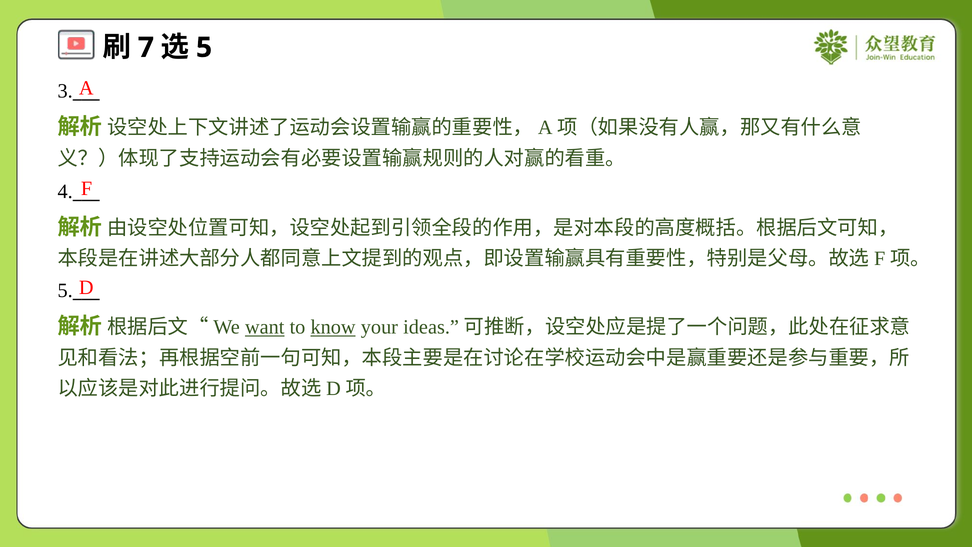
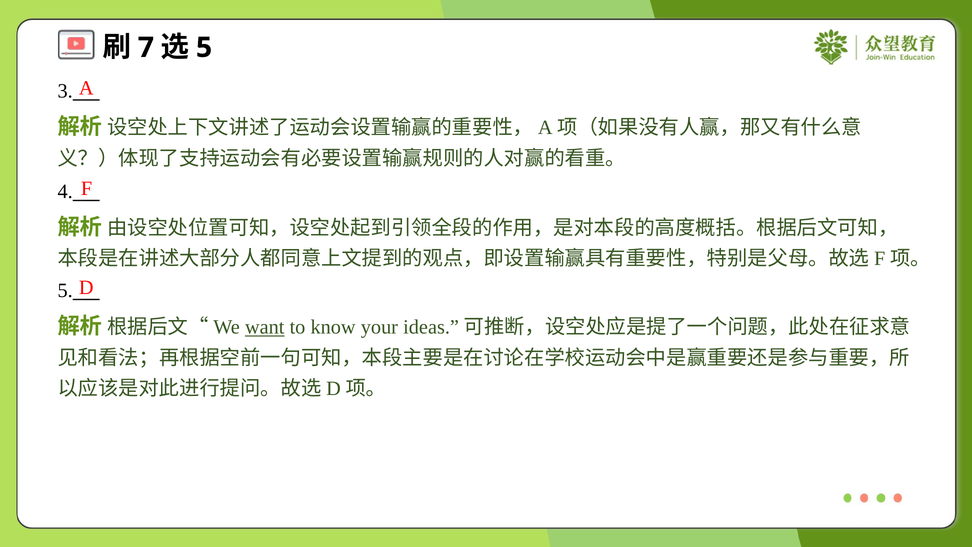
know underline: present -> none
